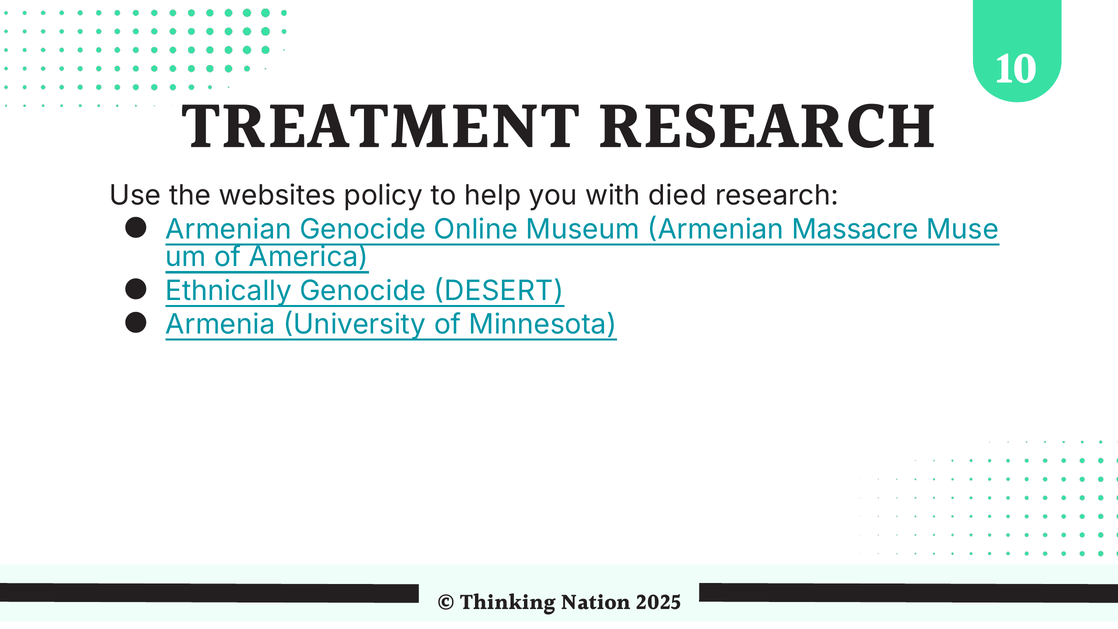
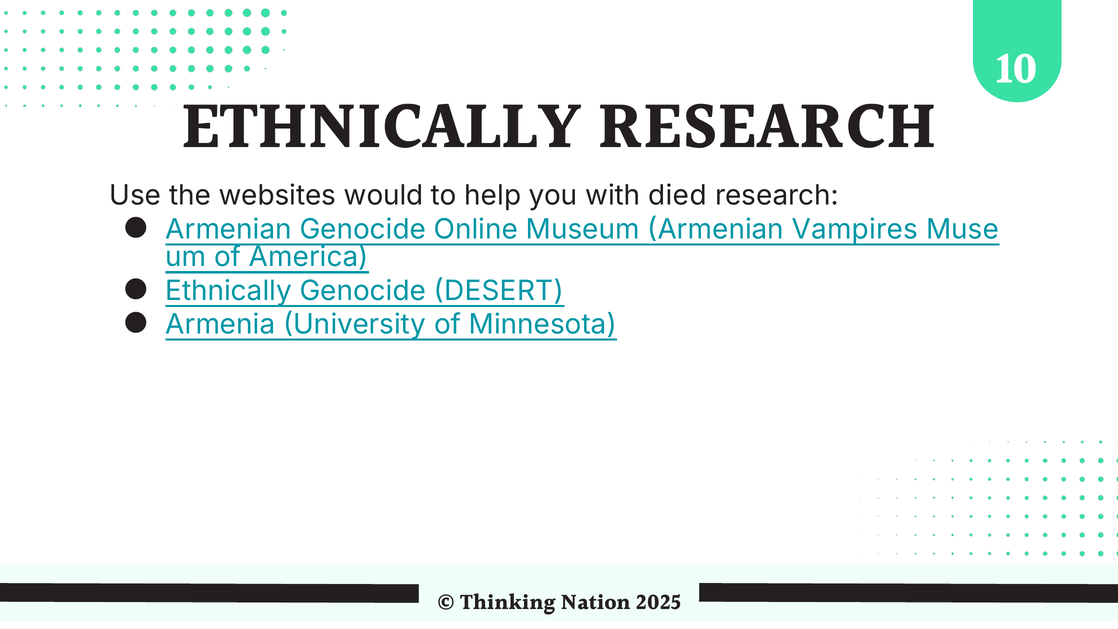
TREATMENT at (381, 129): TREATMENT -> ETHNICALLY
policy: policy -> would
Massacre: Massacre -> Vampires
